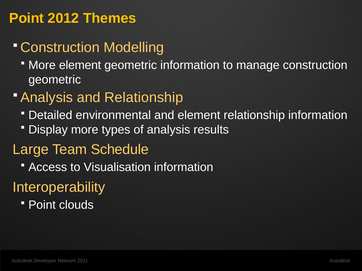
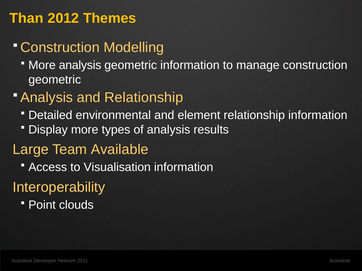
Point at (27, 18): Point -> Than
More element: element -> analysis
Schedule: Schedule -> Available
